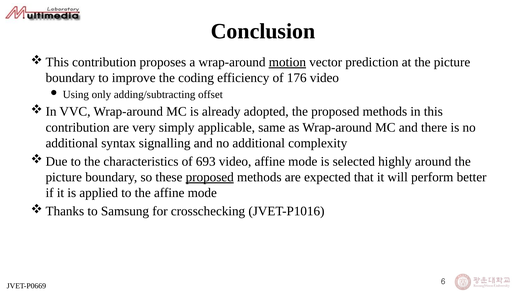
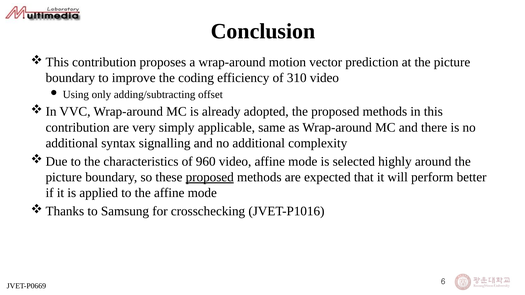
motion underline: present -> none
176: 176 -> 310
693: 693 -> 960
